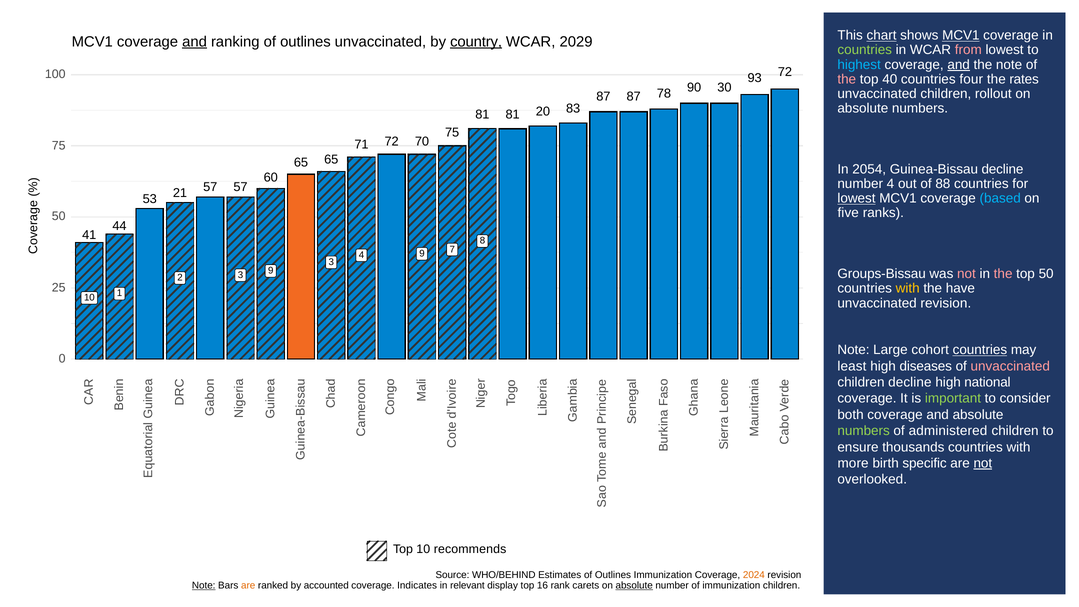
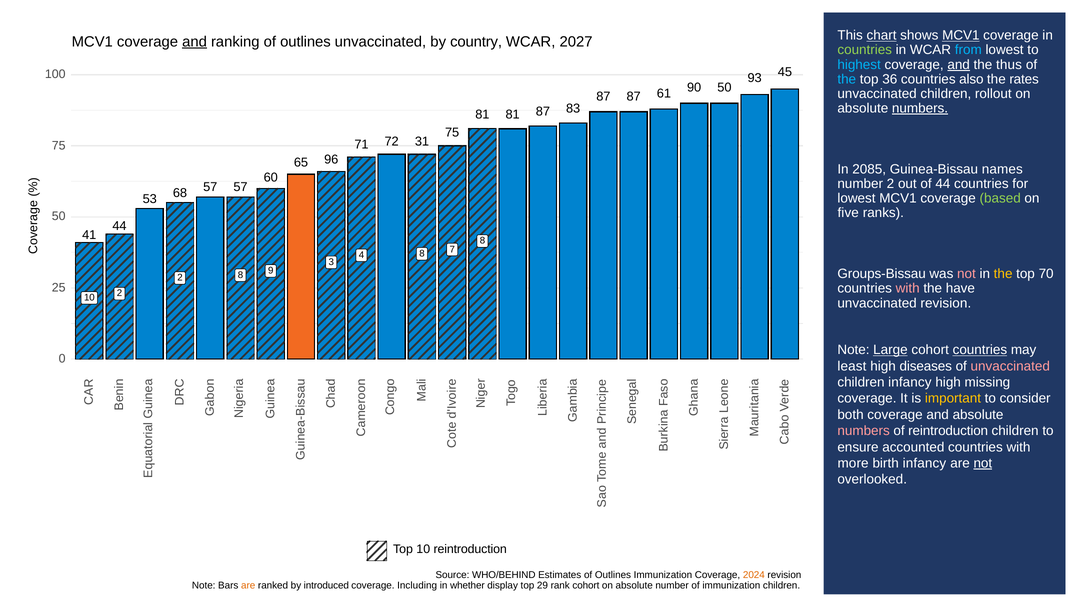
country underline: present -> none
2029: 2029 -> 2027
from colour: pink -> light blue
the note: note -> thus
93 72: 72 -> 45
the at (847, 79) colour: pink -> light blue
40: 40 -> 36
four: four -> also
78: 78 -> 61
90 30: 30 -> 50
numbers at (920, 108) underline: none -> present
81 20: 20 -> 87
70: 70 -> 31
65 65: 65 -> 96
2054: 2054 -> 2085
Guinea-Bissau decline: decline -> names
number 4: 4 -> 2
of 88: 88 -> 44
lowest at (856, 198) underline: present -> none
based colour: light blue -> light green
21: 21 -> 68
4 9: 9 -> 8
the at (1003, 274) colour: pink -> yellow
top 50: 50 -> 70
2 3: 3 -> 8
with at (908, 288) colour: yellow -> pink
10 1: 1 -> 2
Large underline: none -> present
children decline: decline -> infancy
national: national -> missing
important colour: light green -> yellow
numbers at (864, 431) colour: light green -> pink
of administered: administered -> reintroduction
thousands: thousands -> accounted
birth specific: specific -> infancy
10 recommends: recommends -> reintroduction
Note at (204, 586) underline: present -> none
accounted: accounted -> introduced
Indicates: Indicates -> Including
relevant: relevant -> whether
16: 16 -> 29
rank carets: carets -> cohort
absolute at (634, 586) underline: present -> none
